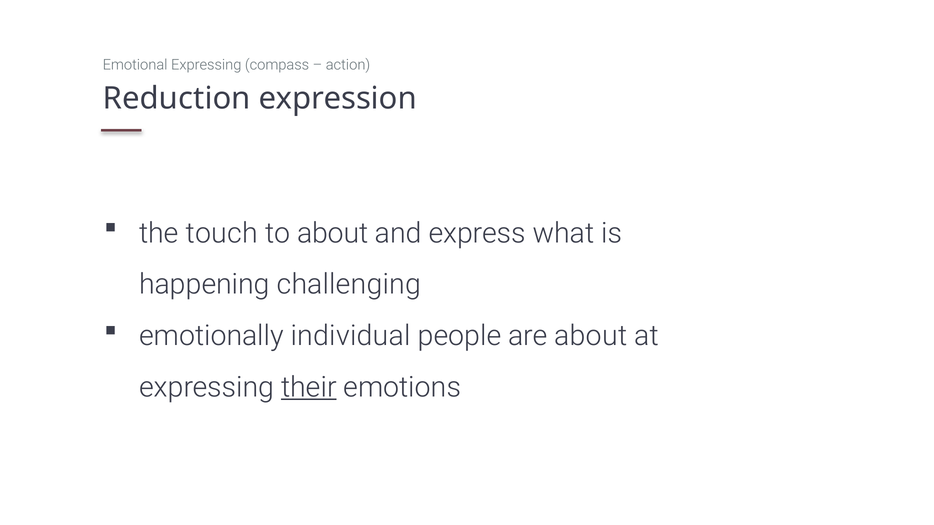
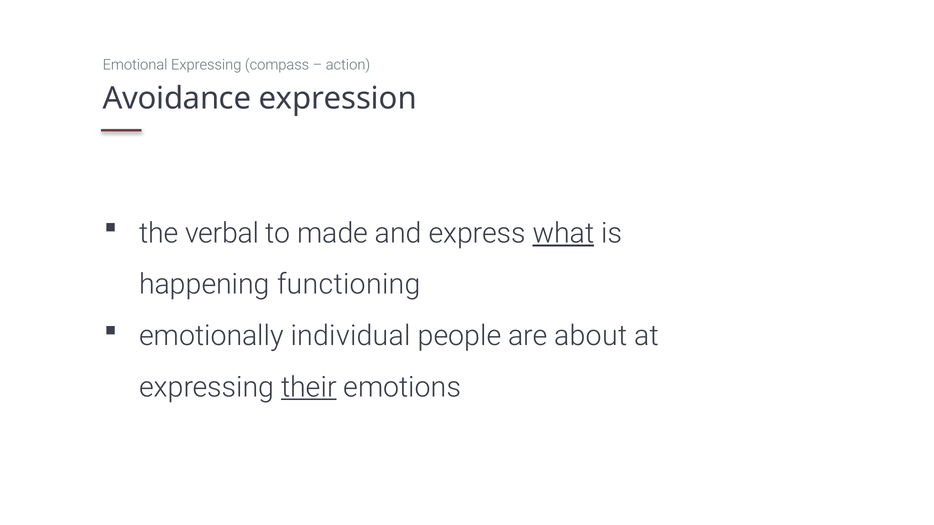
Reduction: Reduction -> Avoidance
touch: touch -> verbal
to about: about -> made
what underline: none -> present
challenging: challenging -> functioning
